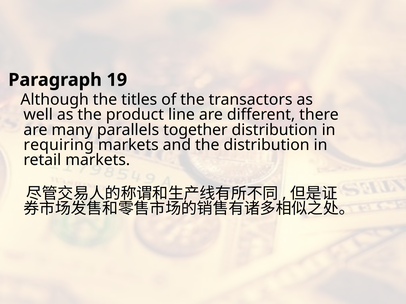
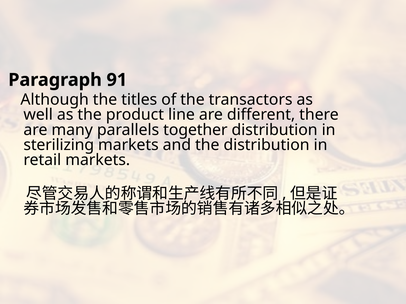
19: 19 -> 91
requiring: requiring -> sterilizing
